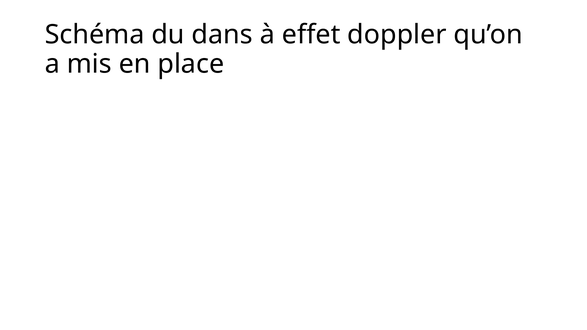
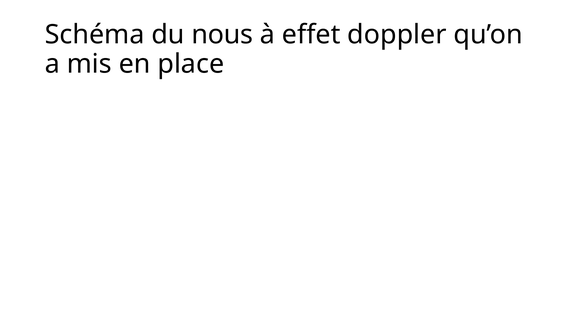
dans: dans -> nous
